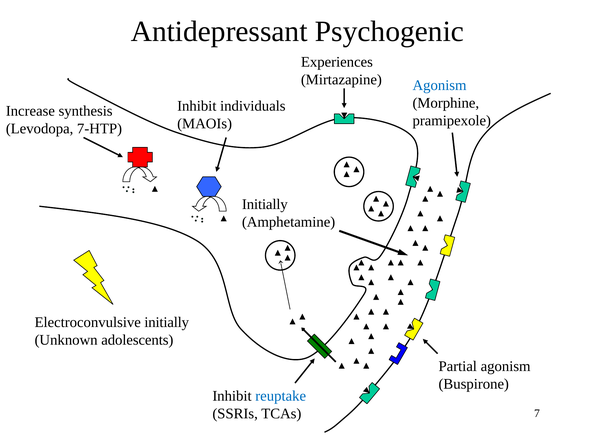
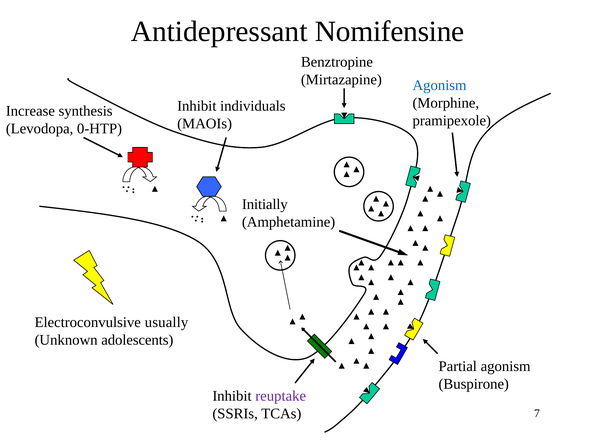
Psychogenic: Psychogenic -> Nomifensine
Experiences: Experiences -> Benztropine
7-HTP: 7-HTP -> 0-HTP
Electroconvulsive initially: initially -> usually
reuptake colour: blue -> purple
